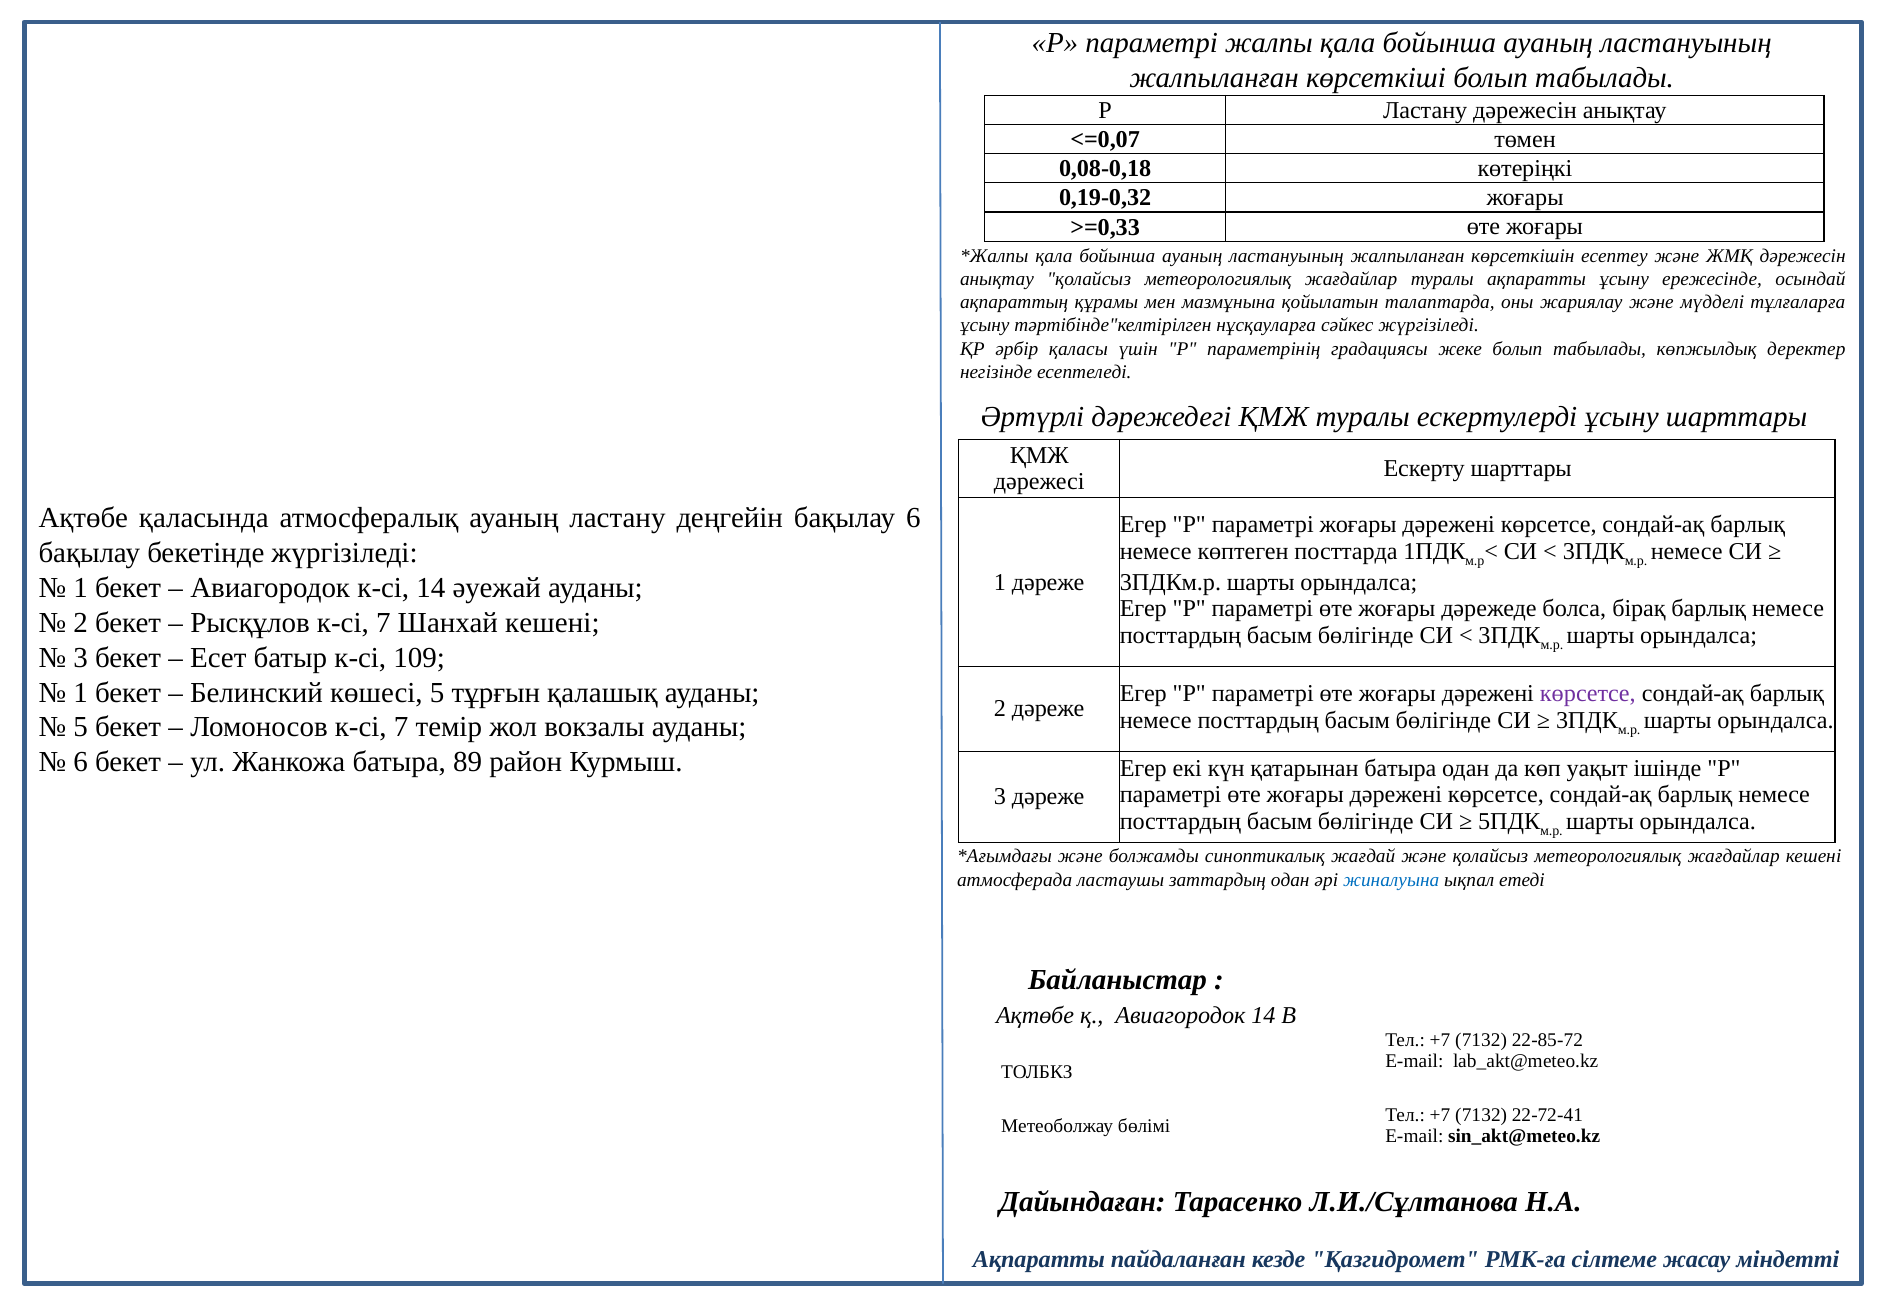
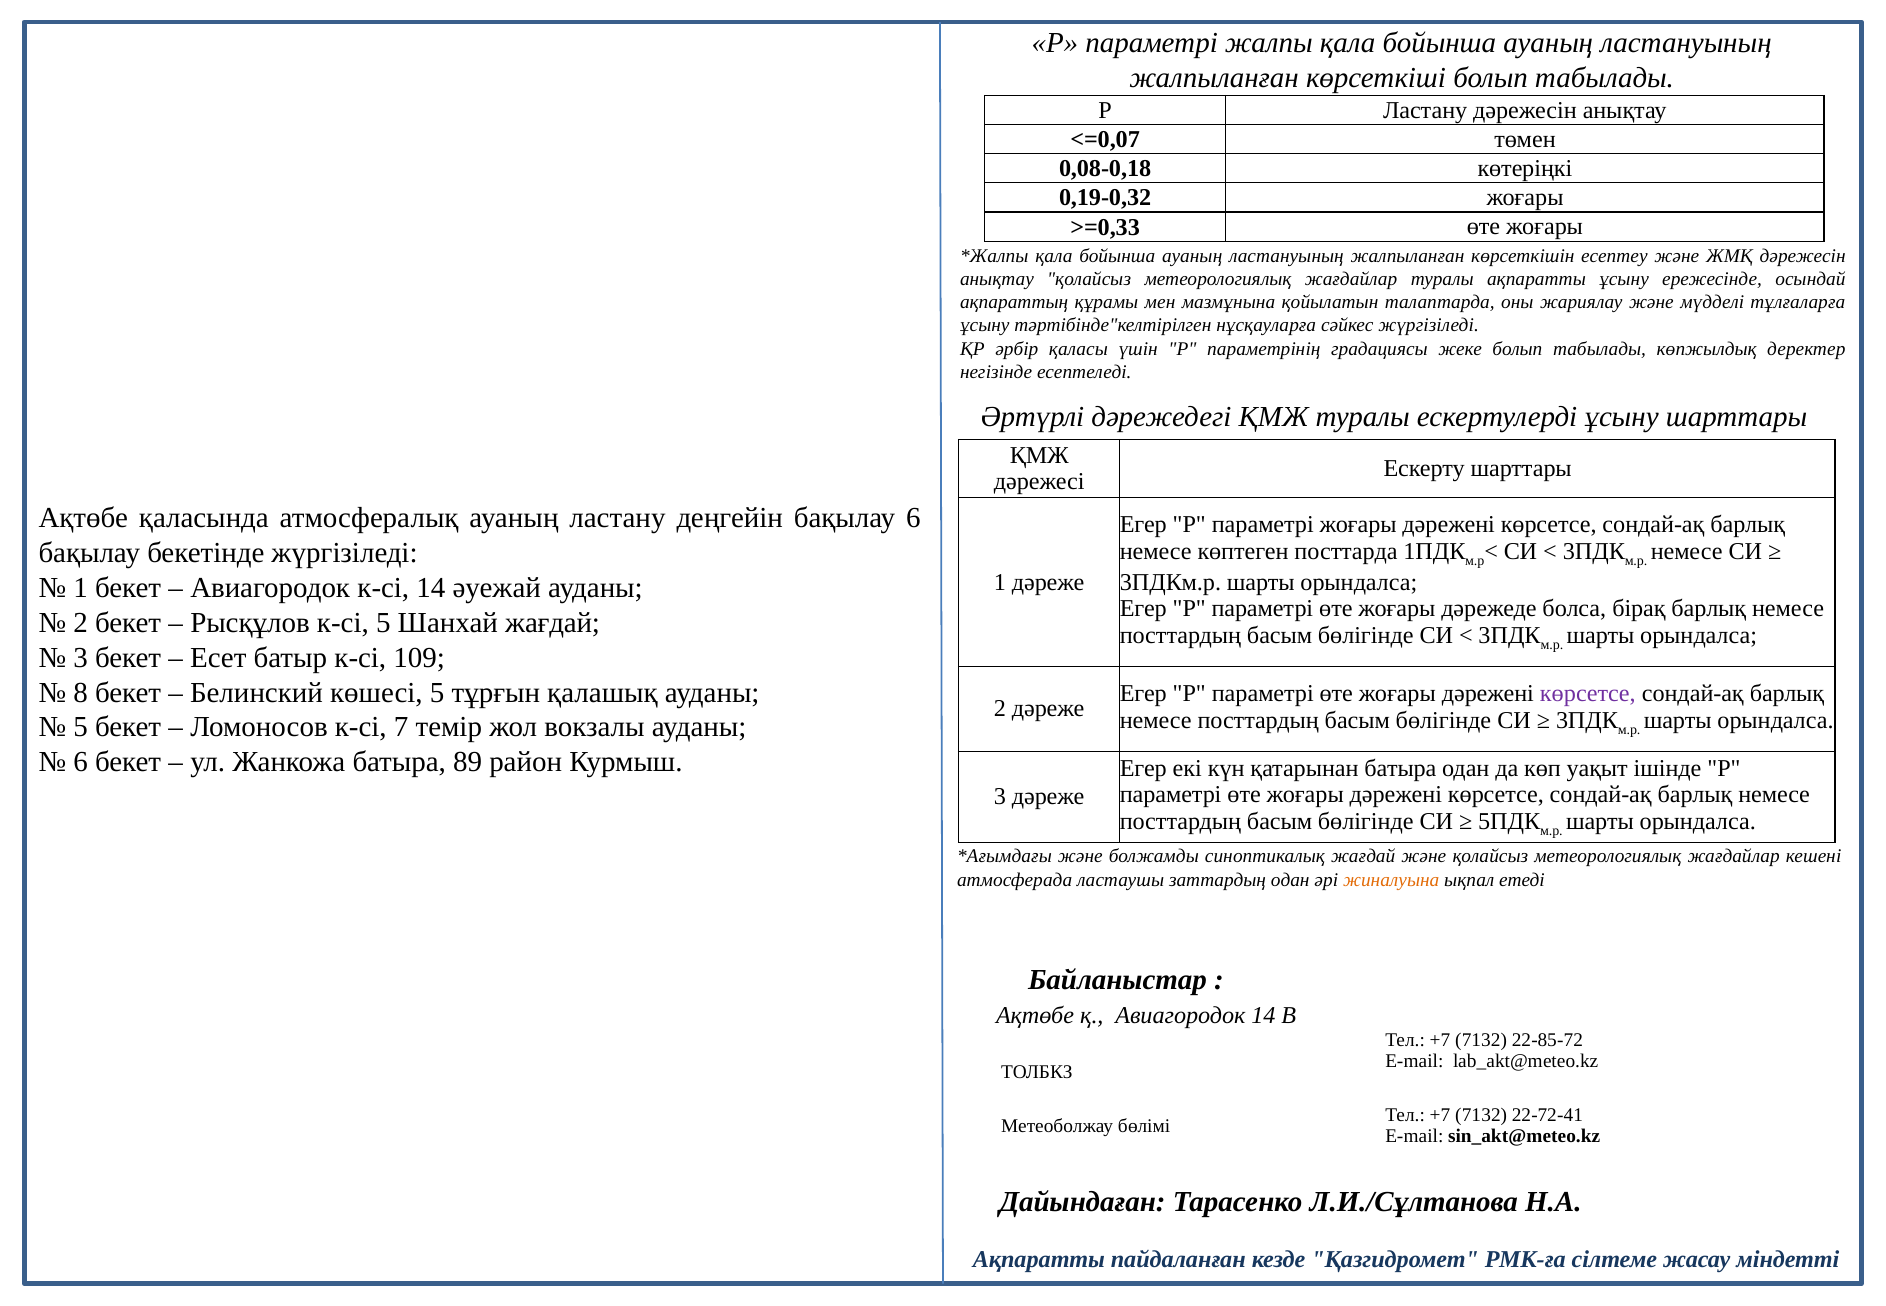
Рысқұлов к-сі 7: 7 -> 5
Шанхай кешені: кешені -> жағдай
1 at (81, 692): 1 -> 8
жиналуына colour: blue -> orange
